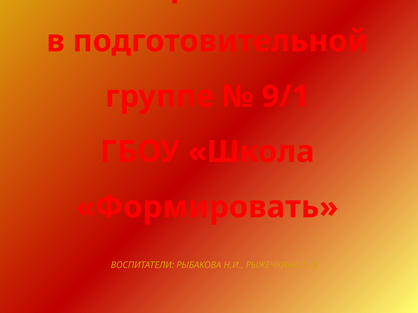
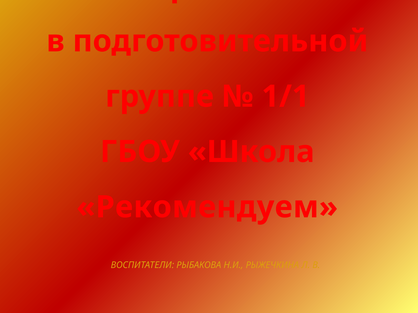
9/1: 9/1 -> 1/1
Формировать: Формировать -> Рекомендуем
